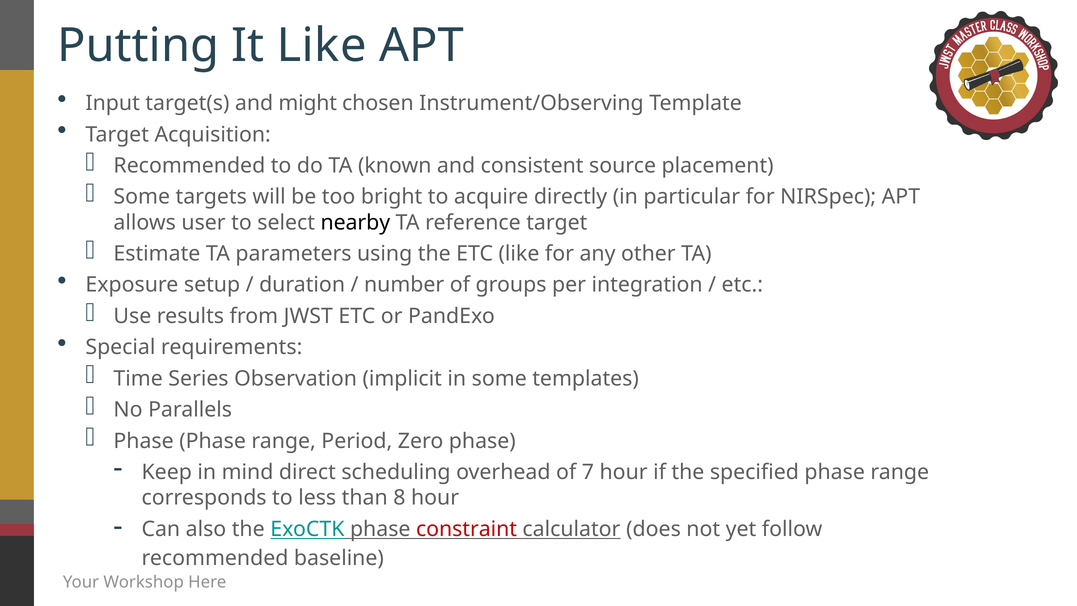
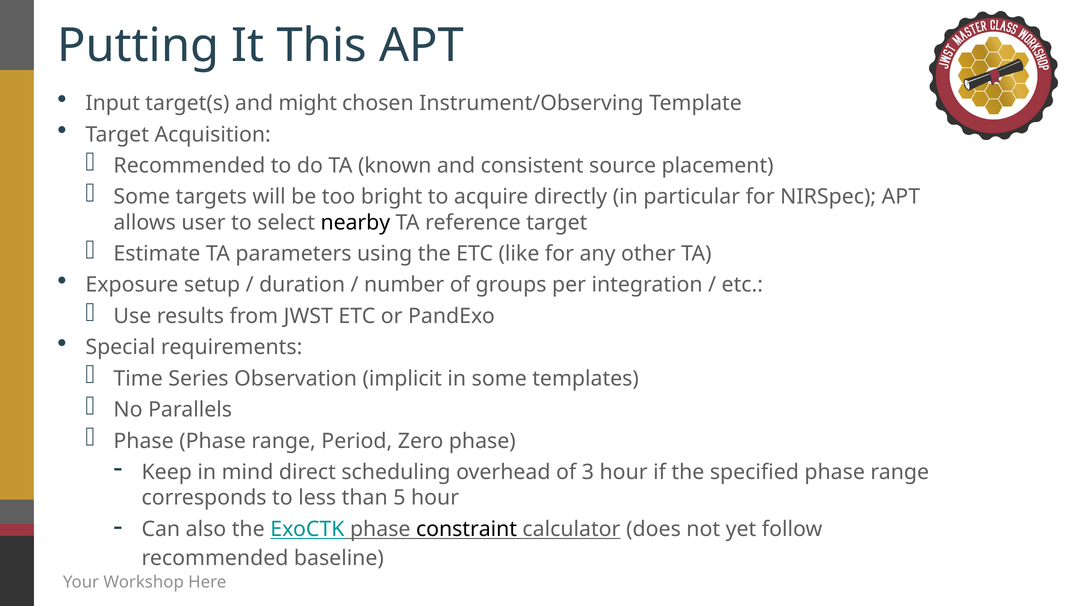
It Like: Like -> This
7: 7 -> 3
8: 8 -> 5
constraint colour: red -> black
